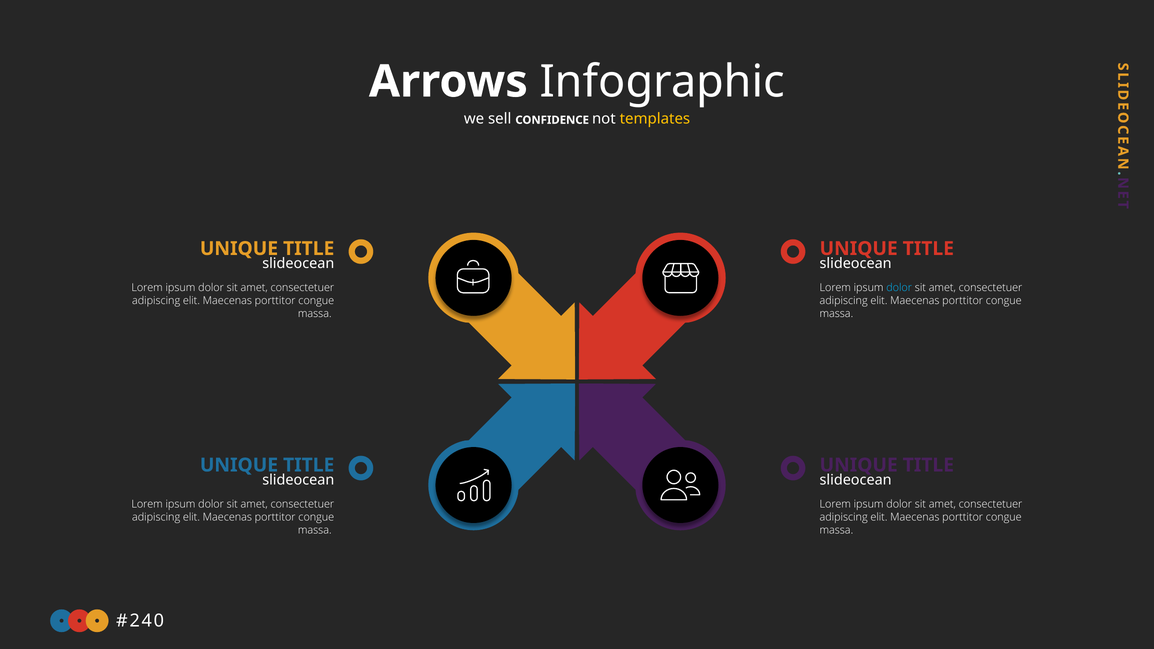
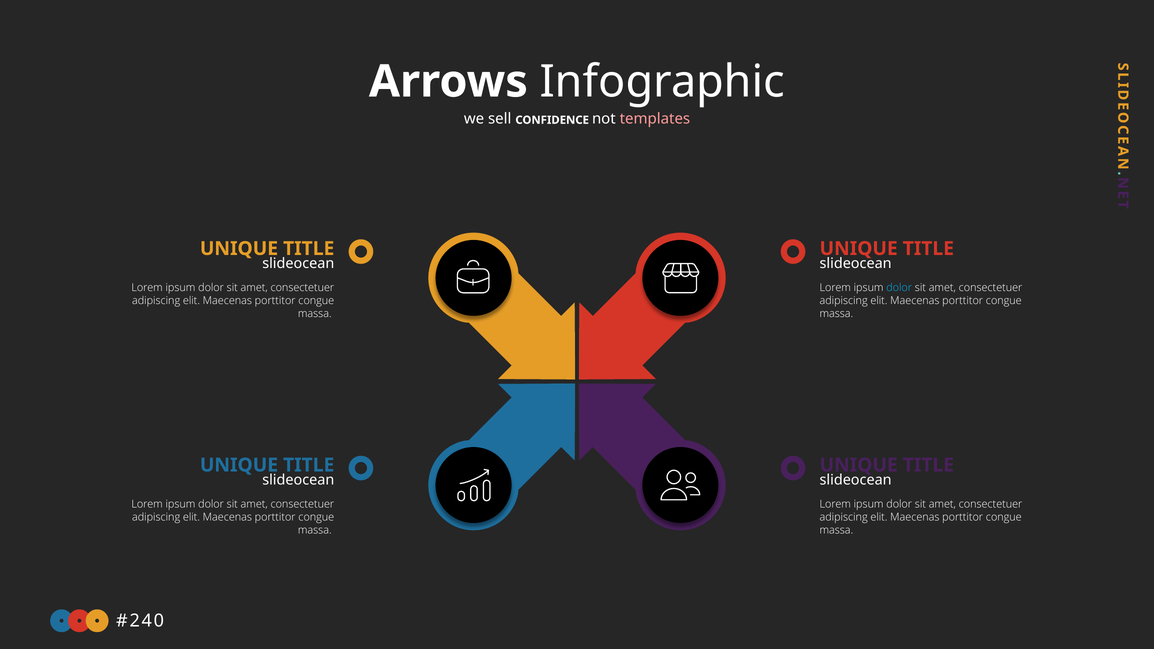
templates colour: yellow -> pink
